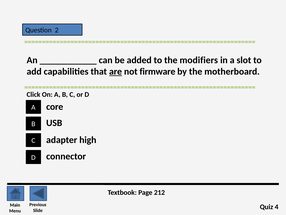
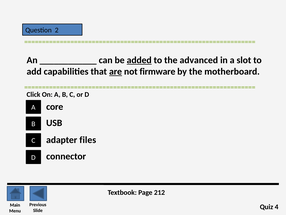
added underline: none -> present
modifiers: modifiers -> advanced
high: high -> files
